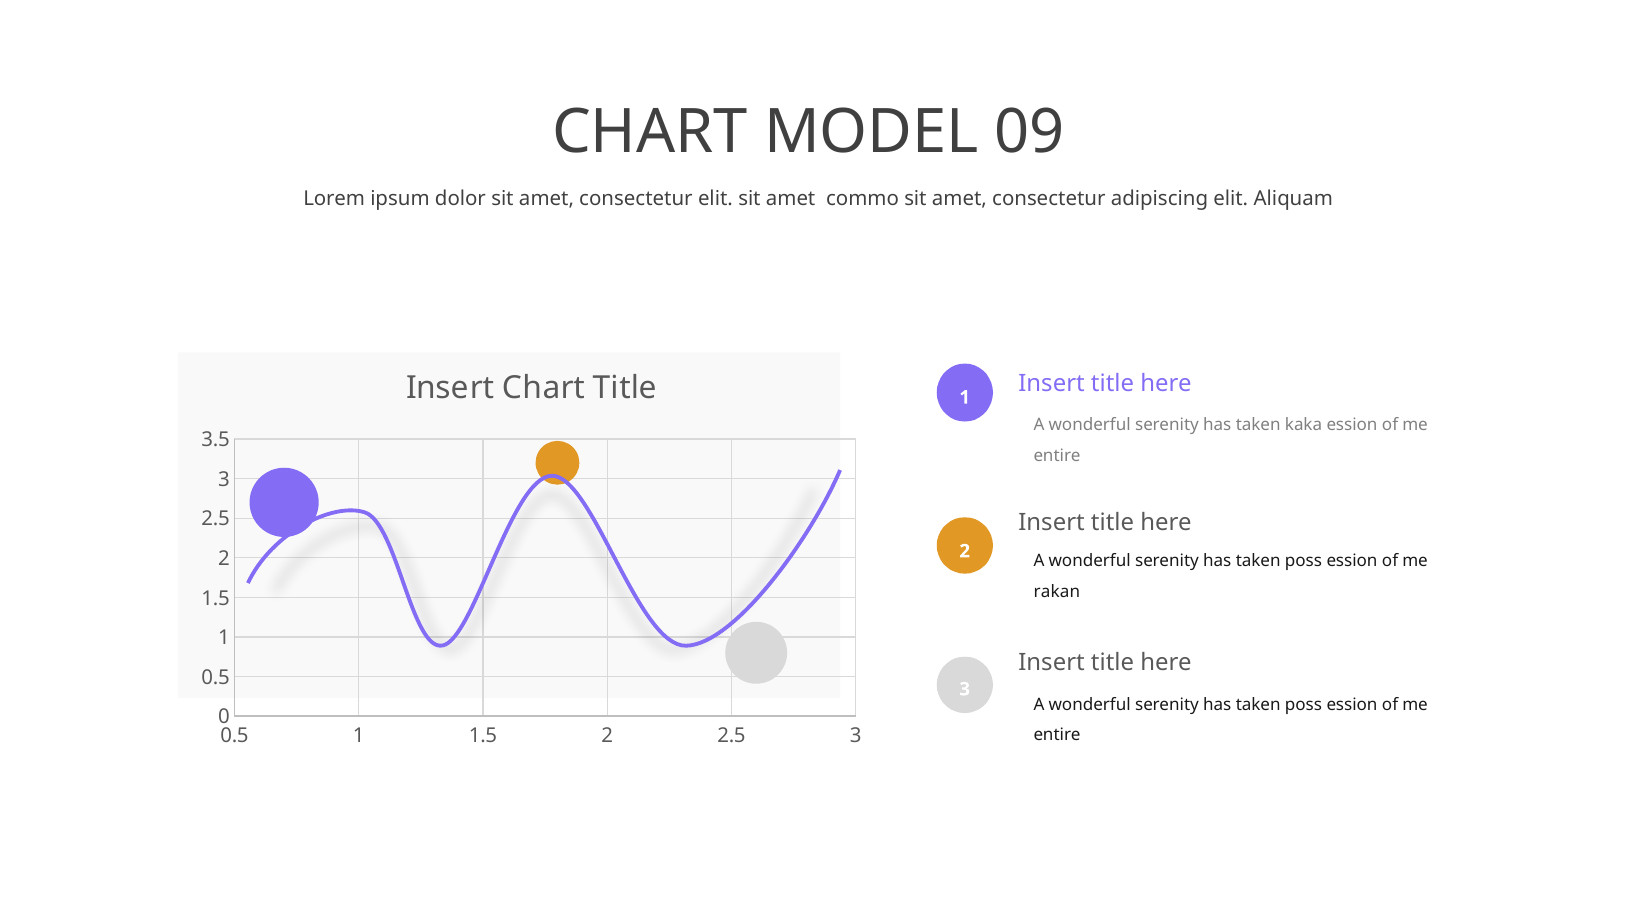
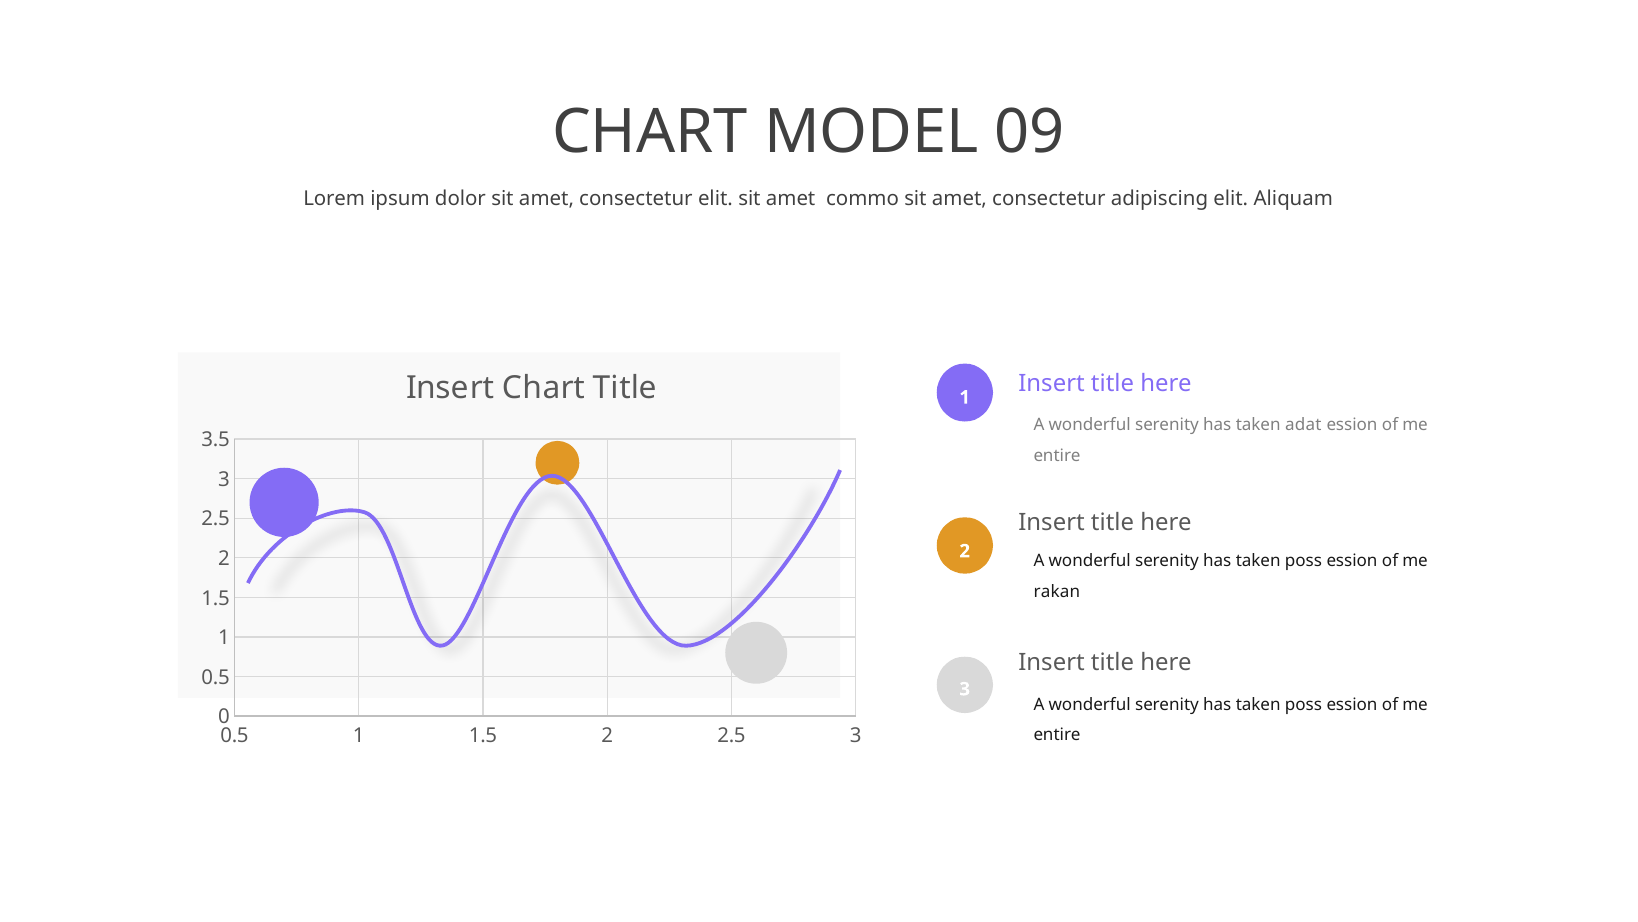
kaka: kaka -> adat
